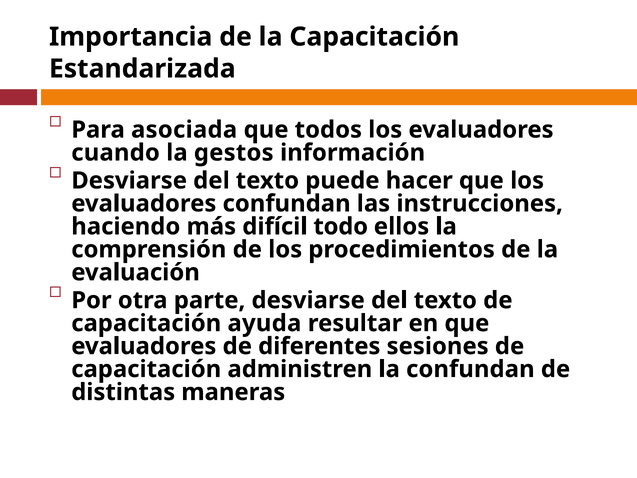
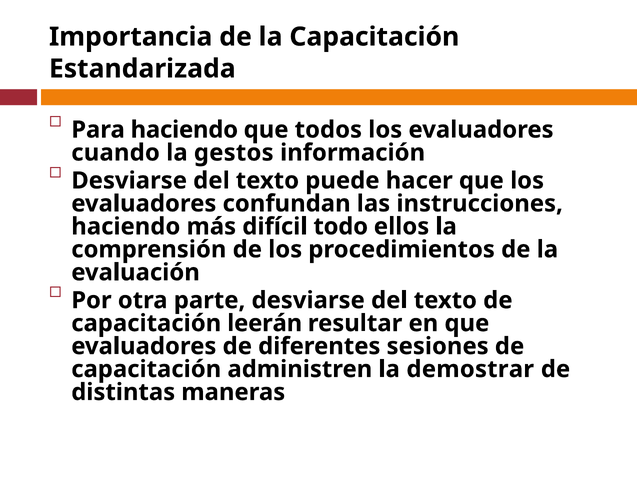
Para asociada: asociada -> haciendo
ayuda: ayuda -> leerán
la confundan: confundan -> demostrar
